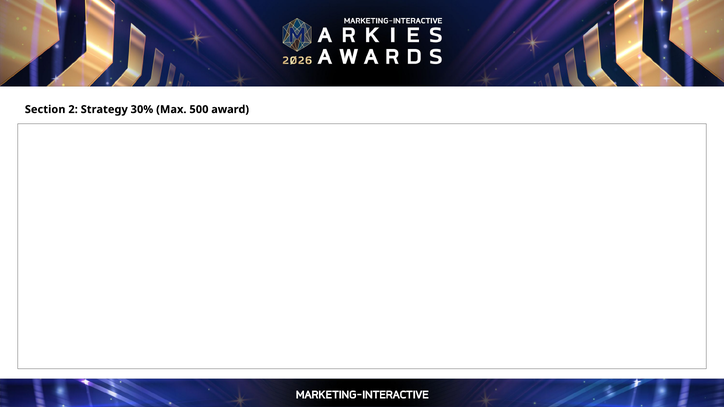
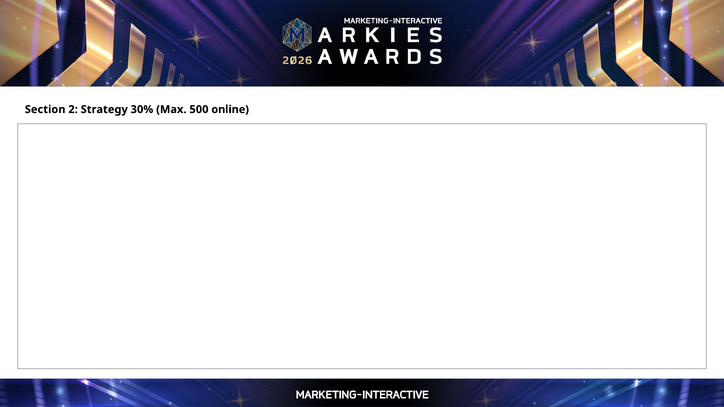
award: award -> online
